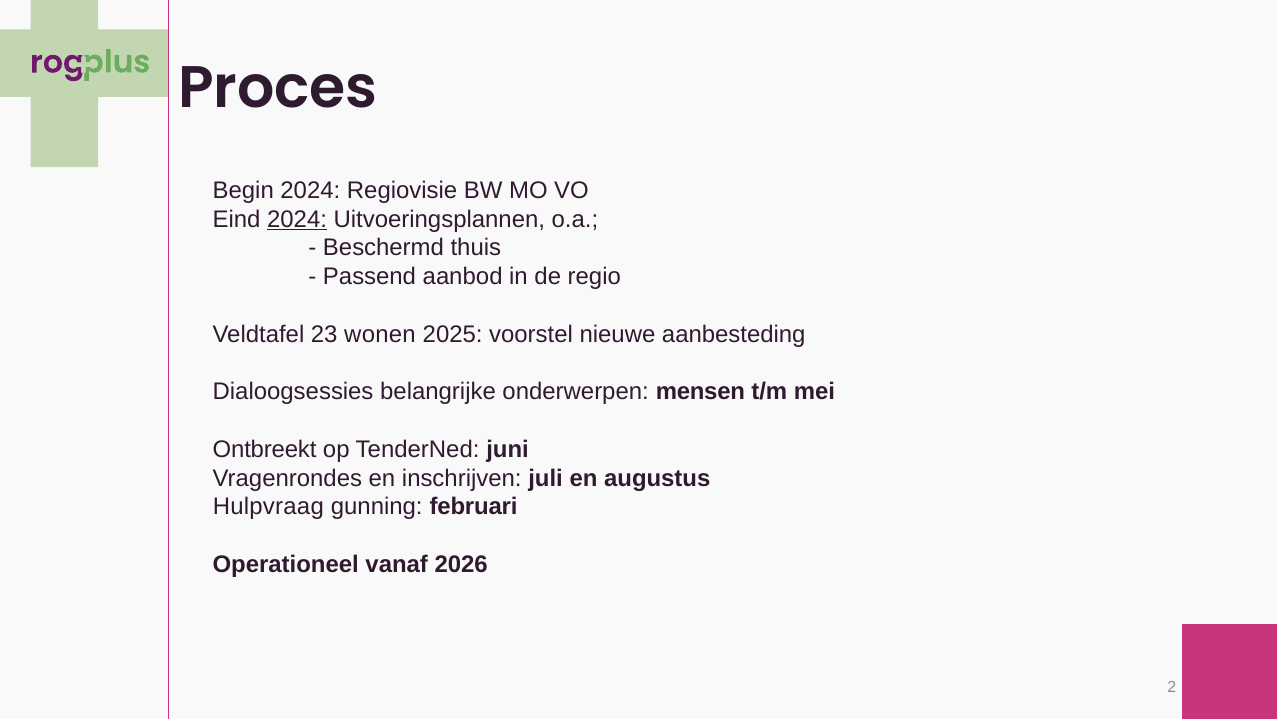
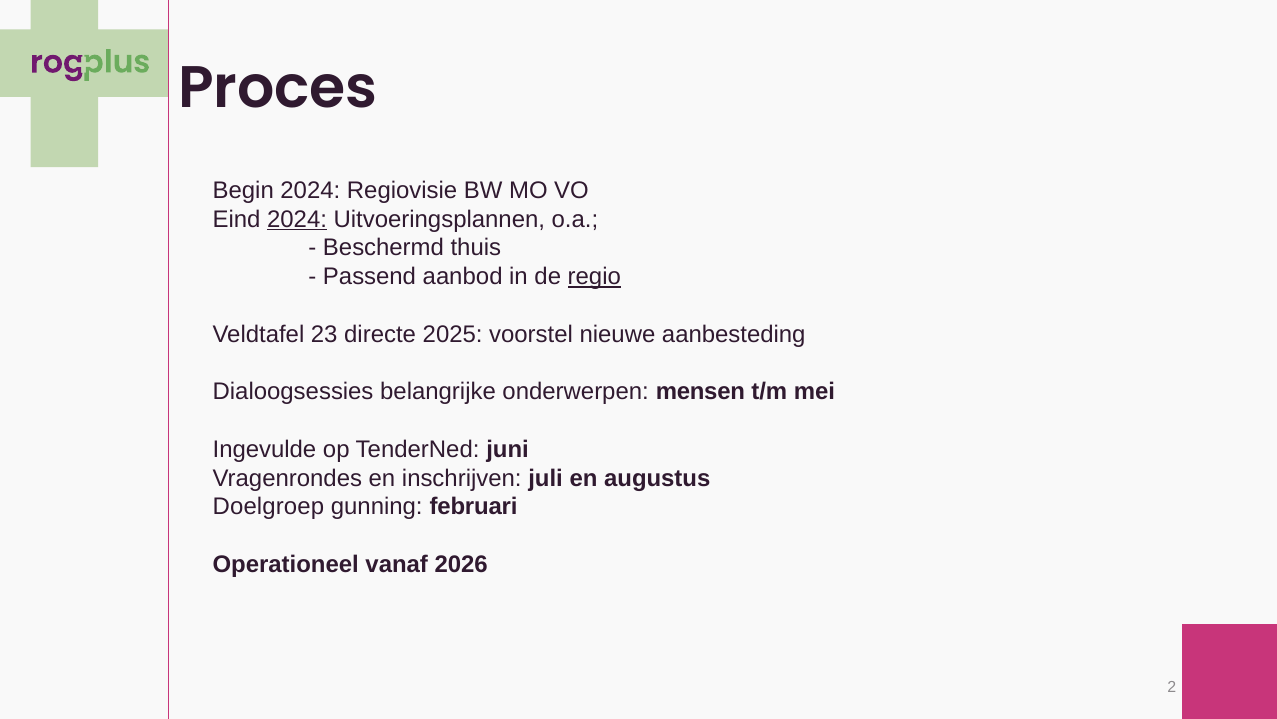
regio underline: none -> present
wonen: wonen -> directe
Ontbreekt: Ontbreekt -> Ingevulde
Hulpvraag: Hulpvraag -> Doelgroep
